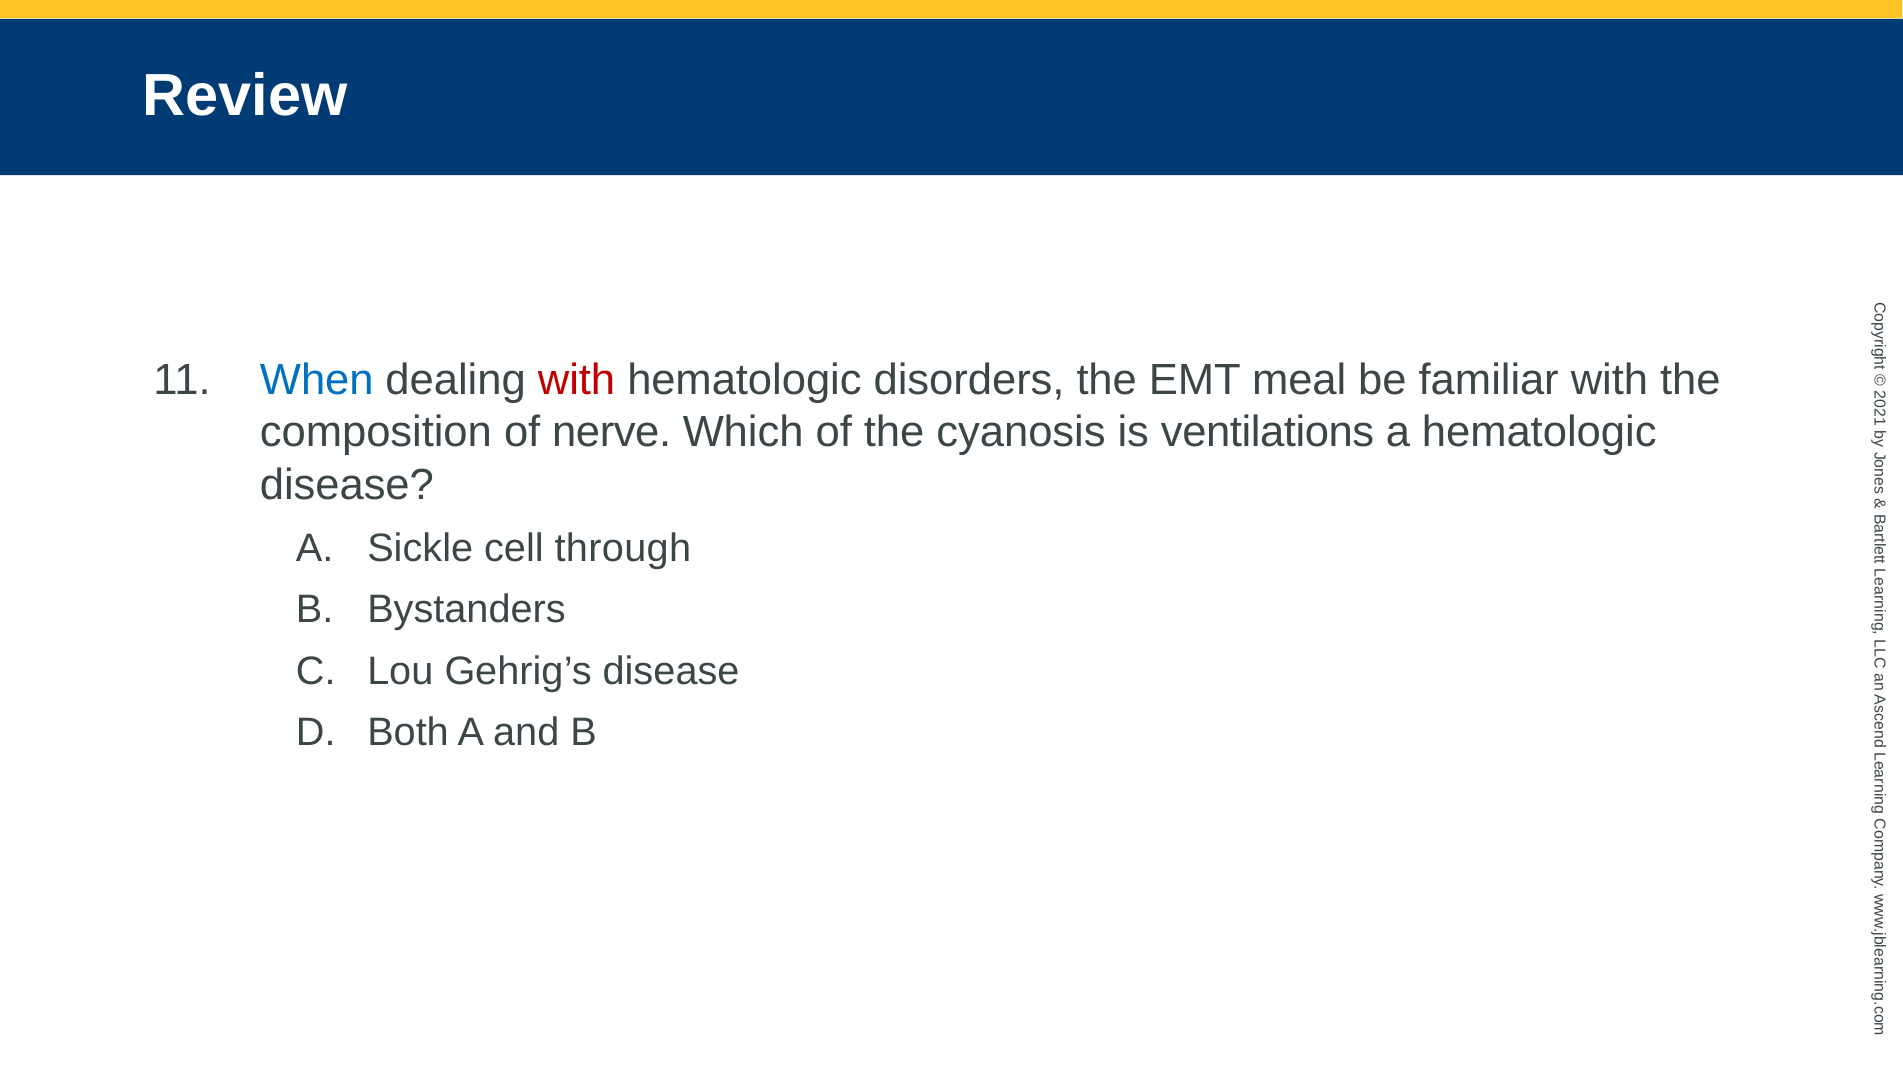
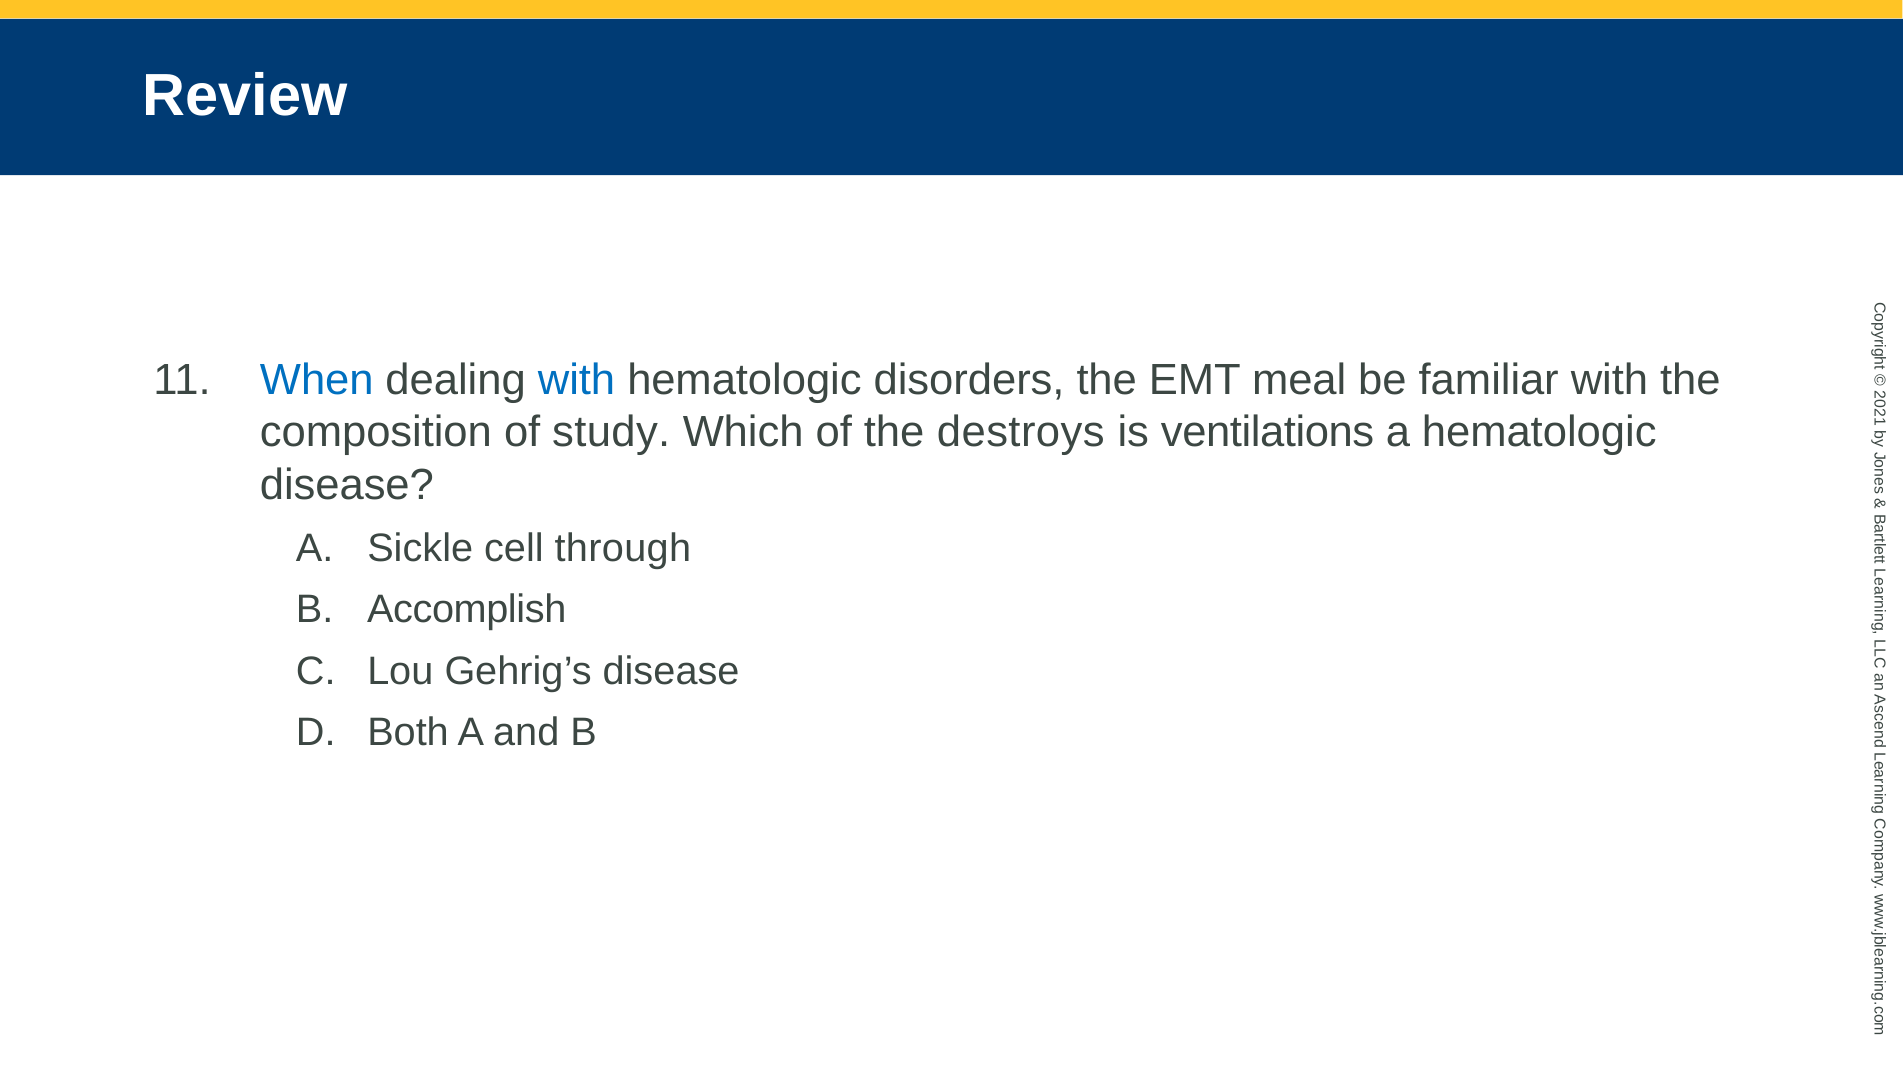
with at (577, 380) colour: red -> blue
nerve: nerve -> study
cyanosis: cyanosis -> destroys
Bystanders: Bystanders -> Accomplish
